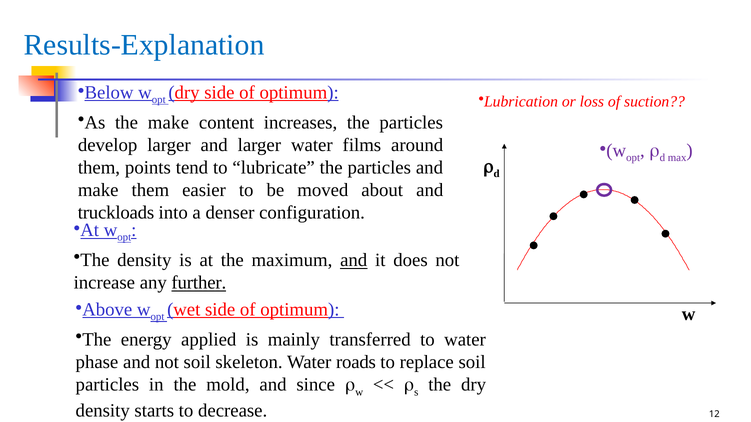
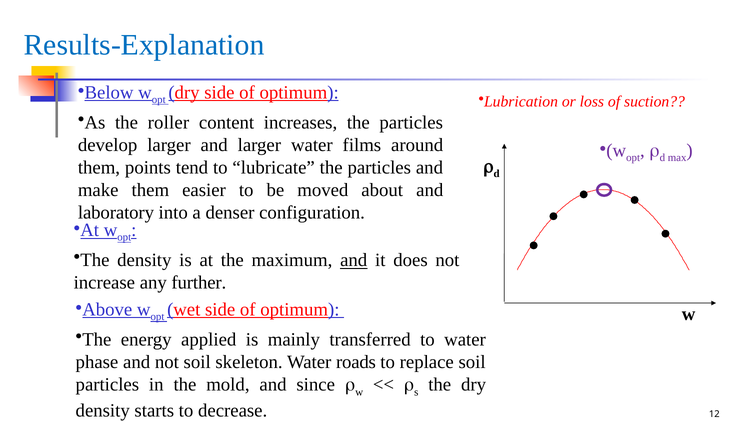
the make: make -> roller
truckloads: truckloads -> laboratory
further underline: present -> none
